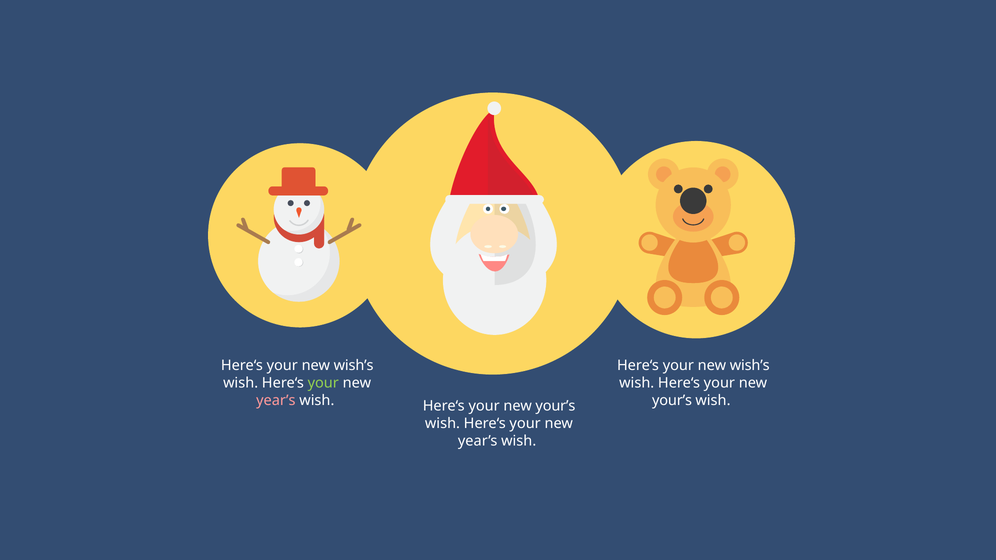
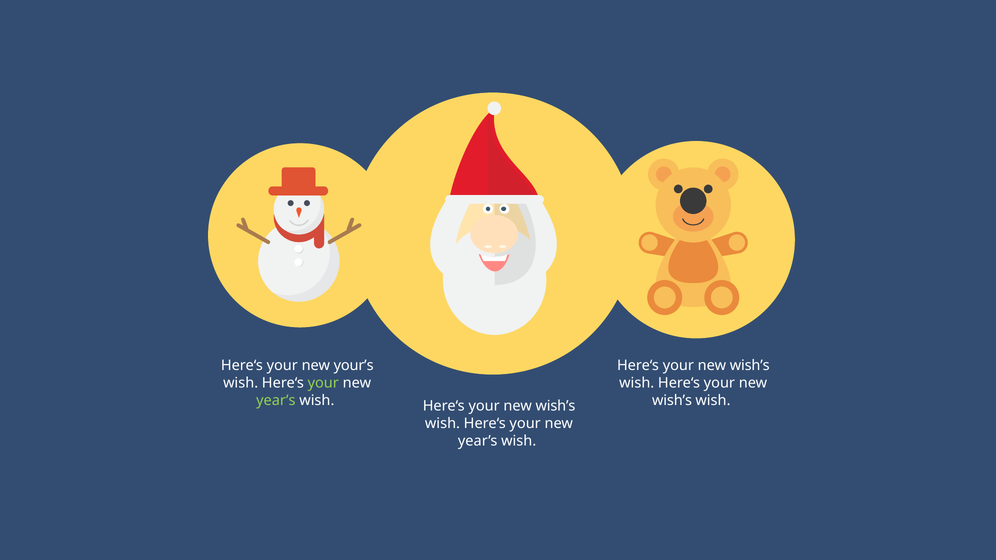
wish’s at (354, 366): wish’s -> your’s
year’s at (276, 401) colour: pink -> light green
your’s at (555, 406): your’s -> wish’s
your’s at (672, 401): your’s -> wish’s
